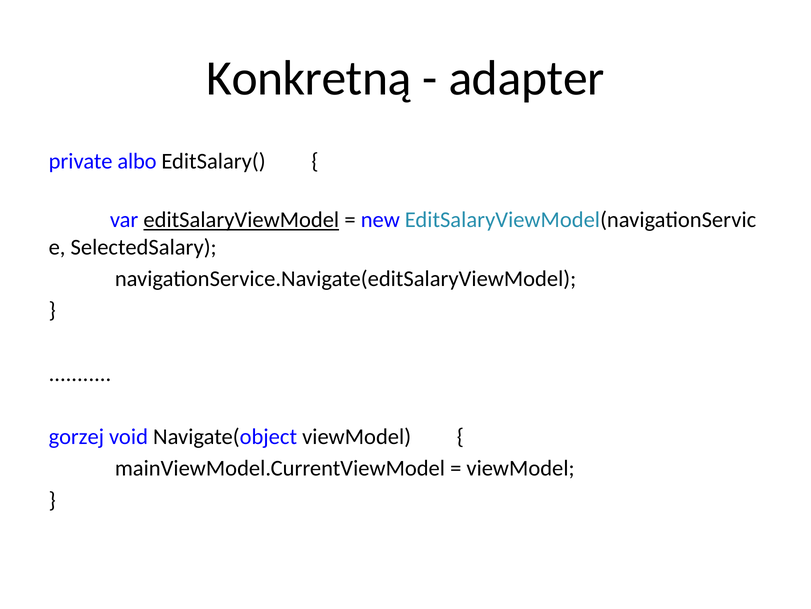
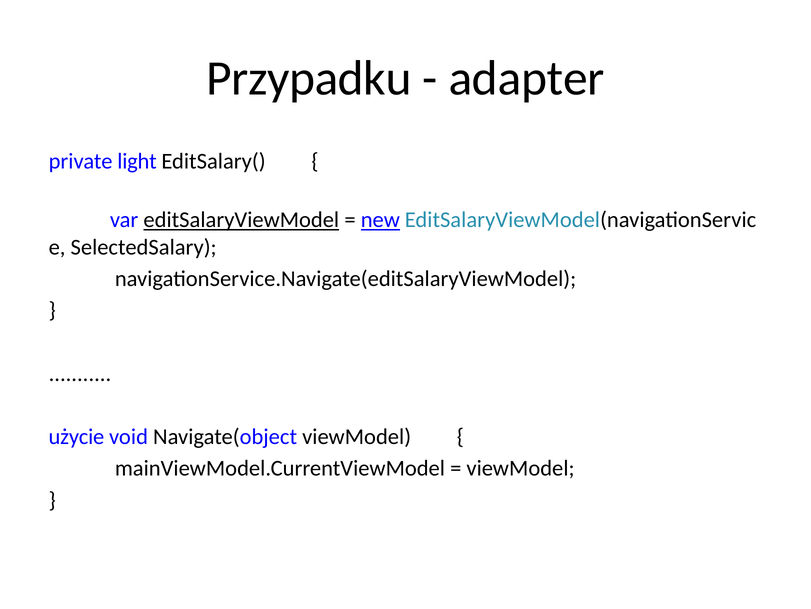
Konkretną: Konkretną -> Przypadku
albo: albo -> light
new underline: none -> present
gorzej: gorzej -> użycie
